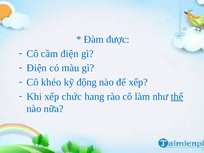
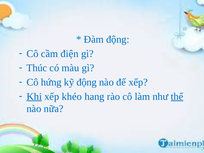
Đàm được: được -> động
Điện at (37, 68): Điện -> Thúc
khéo: khéo -> hứng
Khi underline: none -> present
chức: chức -> khéo
